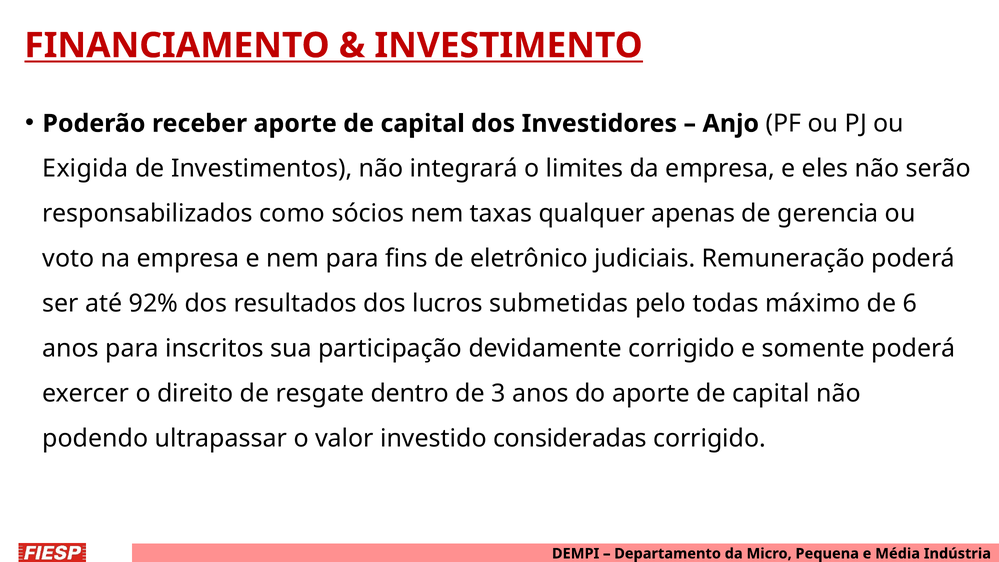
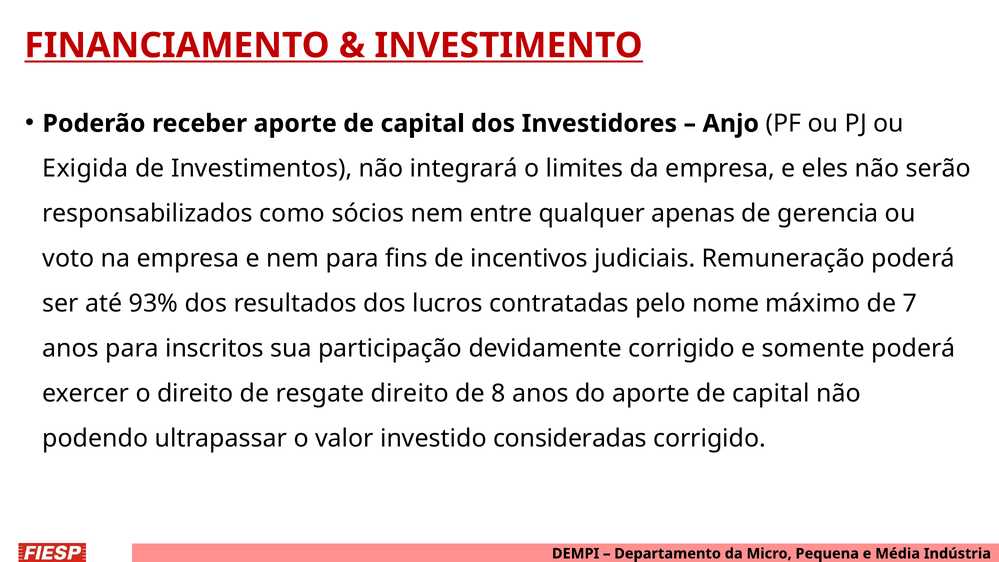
taxas: taxas -> entre
eletrônico: eletrônico -> incentivos
92%: 92% -> 93%
submetidas: submetidas -> contratadas
todas: todas -> nome
6: 6 -> 7
resgate dentro: dentro -> direito
3: 3 -> 8
